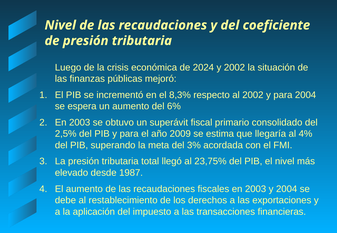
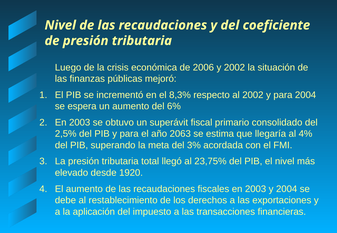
2024: 2024 -> 2006
2009: 2009 -> 2063
1987: 1987 -> 1920
